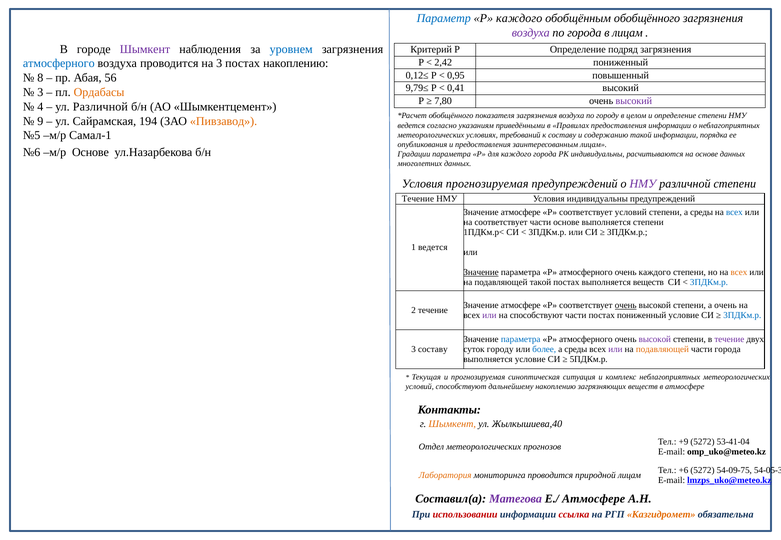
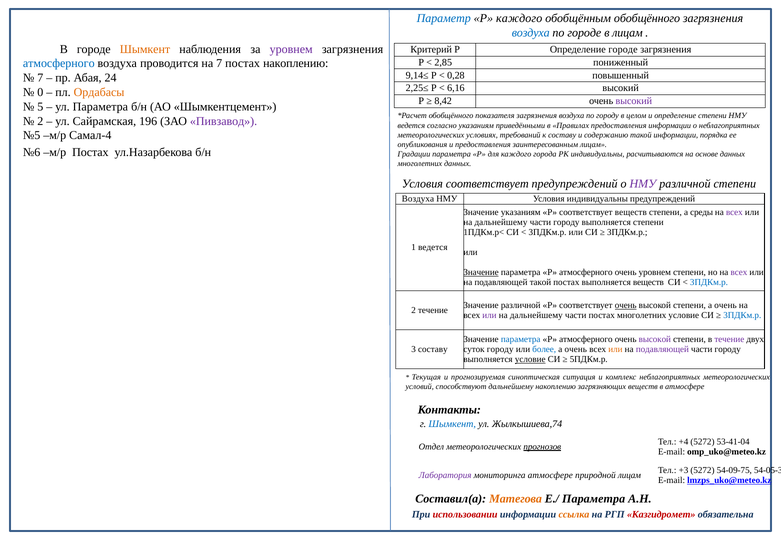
воздуха at (531, 33) colour: purple -> blue
по города: города -> городе
Шымкент at (145, 49) colour: purple -> orange
уровнем at (291, 49) colour: blue -> purple
Определение подряд: подряд -> городе
2,42: 2,42 -> 2,85
на 3: 3 -> 7
0,12≤: 0,12≤ -> 9,14≤
0,95: 0,95 -> 0,28
8 at (40, 78): 8 -> 7
56: 56 -> 24
9,79≤: 9,79≤ -> 2,25≤
0,41: 0,41 -> 6,16
3 at (40, 92): 3 -> 0
7,80: 7,80 -> 8,42
4: 4 -> 5
ул Различной: Различной -> Параметра
9 at (40, 121): 9 -> 2
194: 194 -> 196
Пивзавод colour: orange -> purple
Самал-1: Самал-1 -> Самал-4
м/р Основе: Основе -> Постах
Условия прогнозируемая: прогнозируемая -> соответствует
Течение at (418, 199): Течение -> Воздуха
атмосфере at (521, 213): атмосфере -> указаниям
соответствует условий: условий -> веществ
всех at (734, 213) colour: blue -> purple
соответствует at (501, 223): соответствует -> дальнейшему
основе at (566, 223): основе -> городу
очень каждого: каждого -> уровнем
всех at (739, 273) colour: orange -> purple
атмосфере at (521, 306): атмосфере -> различной
способствуют at (536, 316): способствуют -> дальнейшему
постах пониженный: пониженный -> многолетних
среды at (576, 350): среды -> очень
или at (615, 350) colour: purple -> orange
подавляющей at (662, 350) colour: orange -> purple
города at (728, 350): города -> городу
условие at (530, 360) underline: none -> present
Шымкент at (452, 424) colour: orange -> blue
Жылкышиева,40: Жылкышиева,40 -> Жылкышиева,74
+9: +9 -> +4
прогнозов underline: none -> present
+6: +6 -> +3
Лаборатория colour: orange -> purple
мониторинга проводится: проводится -> атмосфере
Матегова colour: purple -> orange
Е./ Атмосфере: Атмосфере -> Параметра
ссылка colour: red -> orange
Казгидромет colour: orange -> red
